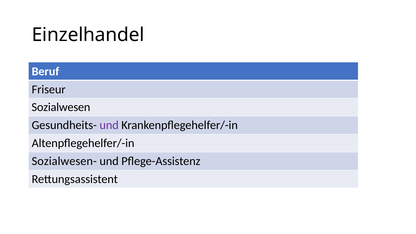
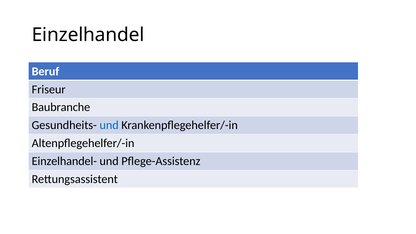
Sozialwesen: Sozialwesen -> Baubranche
und at (109, 125) colour: purple -> blue
Sozialwesen-: Sozialwesen- -> Einzelhandel-
